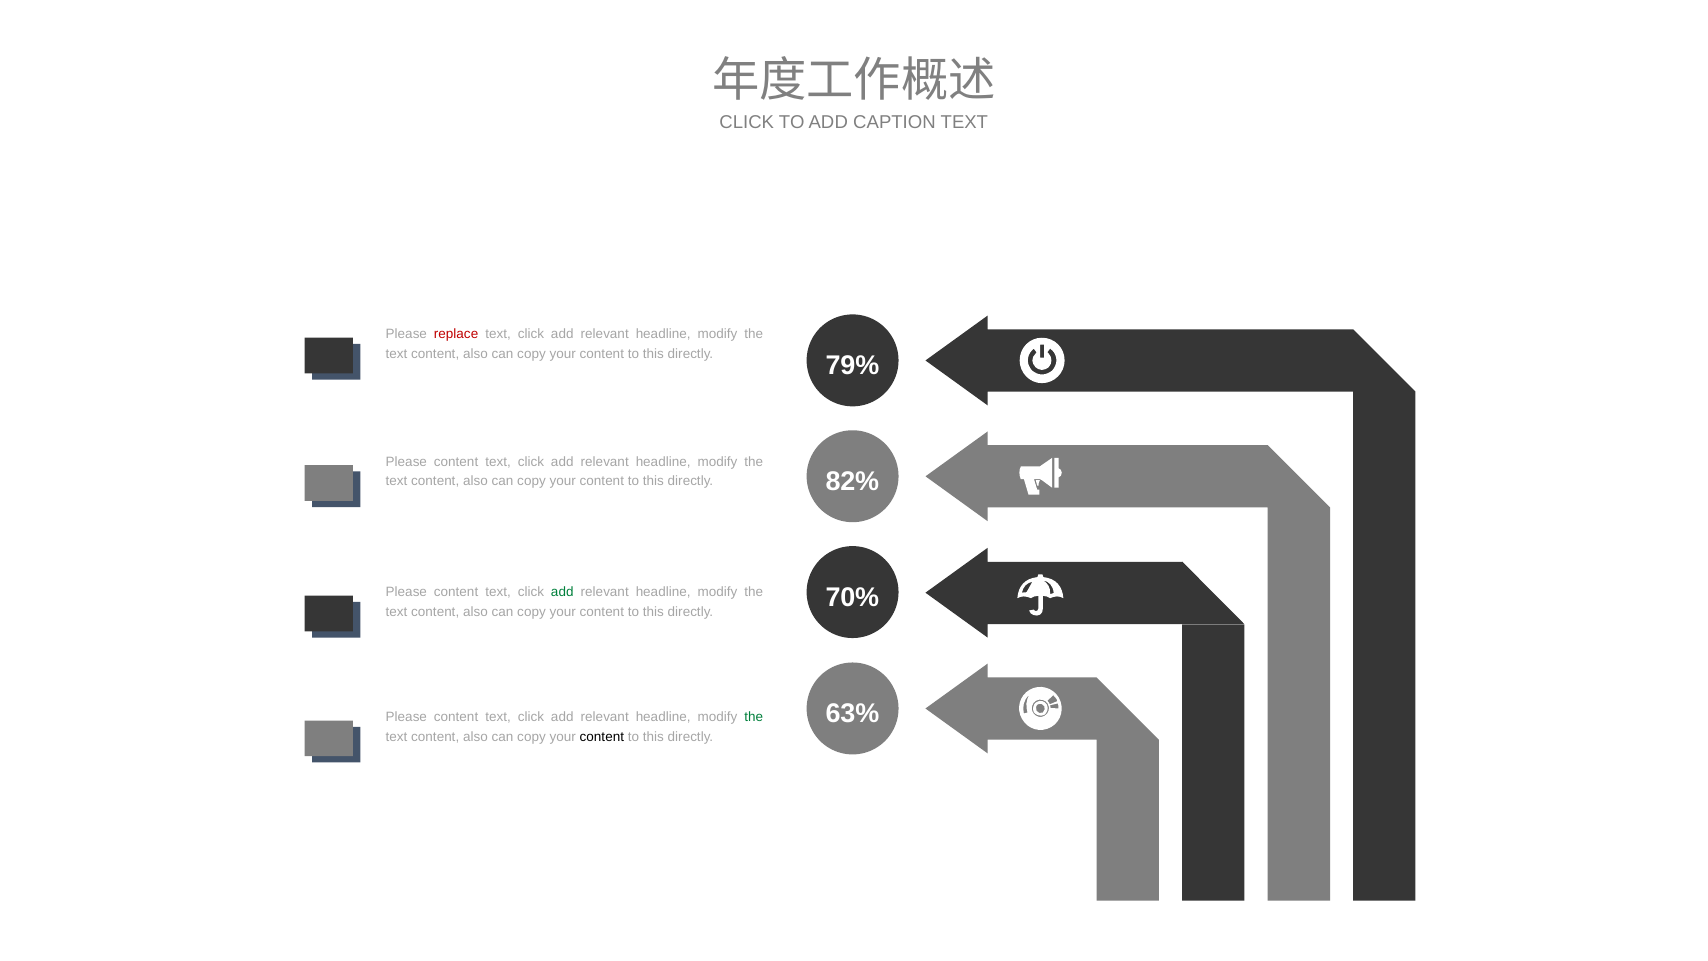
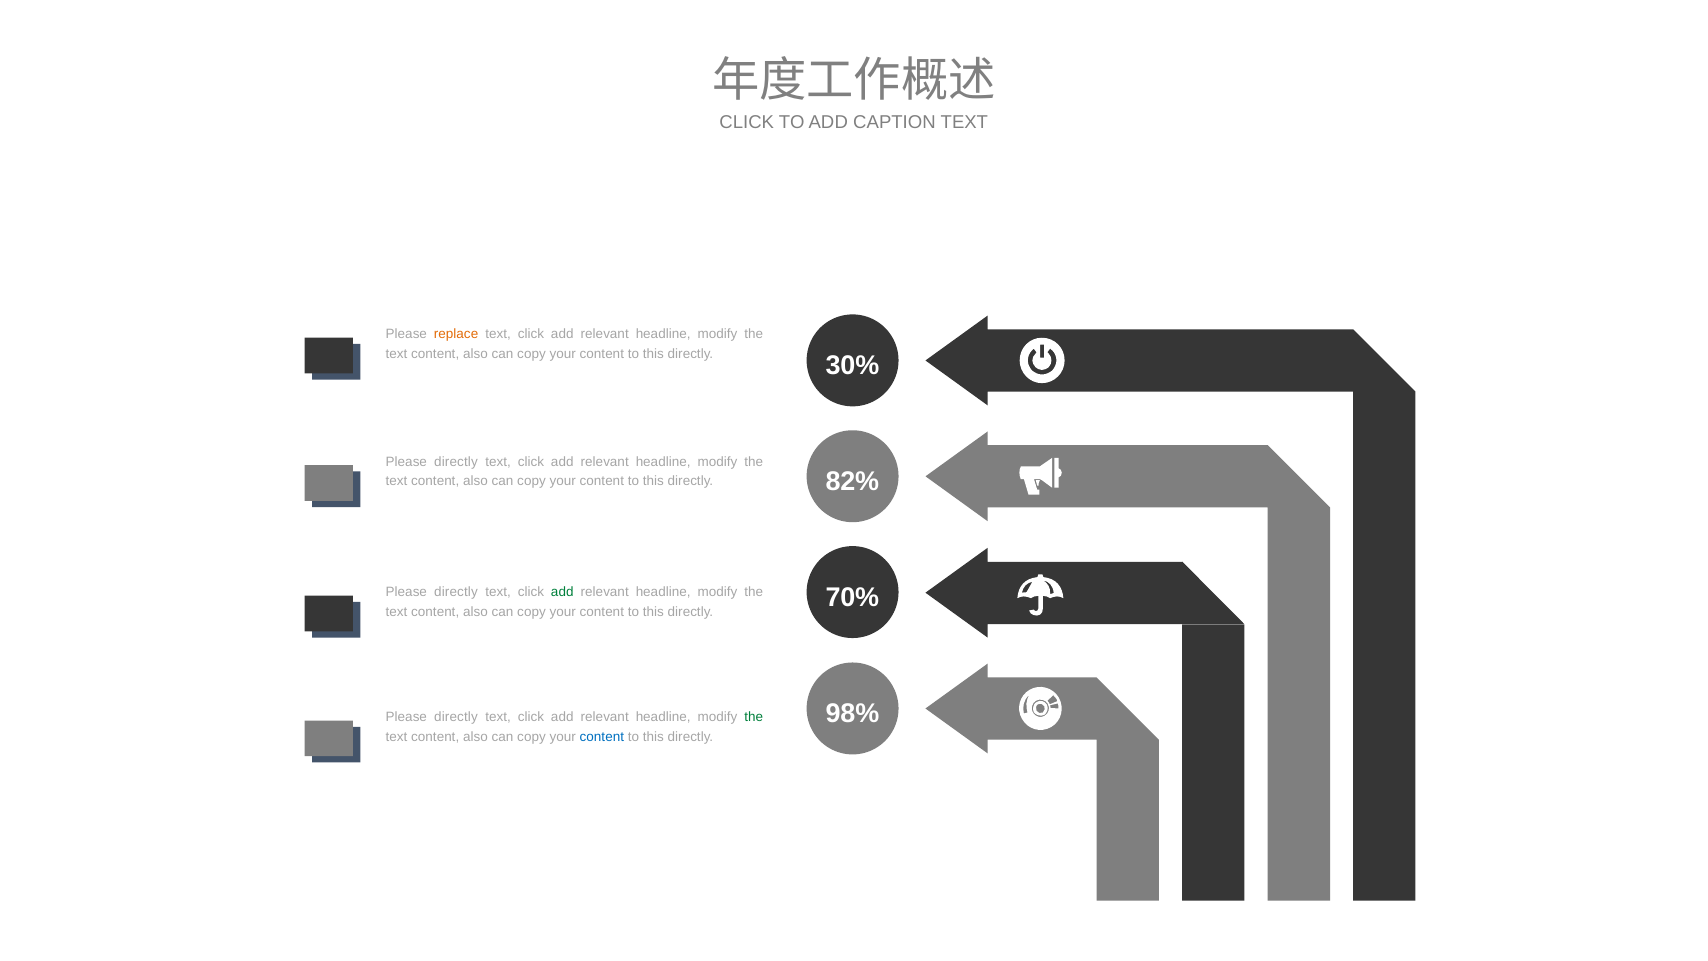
replace colour: red -> orange
79%: 79% -> 30%
content at (456, 462): content -> directly
content at (456, 592): content -> directly
63%: 63% -> 98%
content at (456, 717): content -> directly
content at (602, 736) colour: black -> blue
